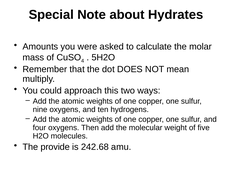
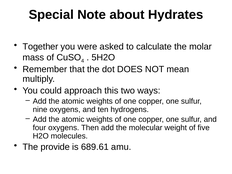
Amounts: Amounts -> Together
242.68: 242.68 -> 689.61
